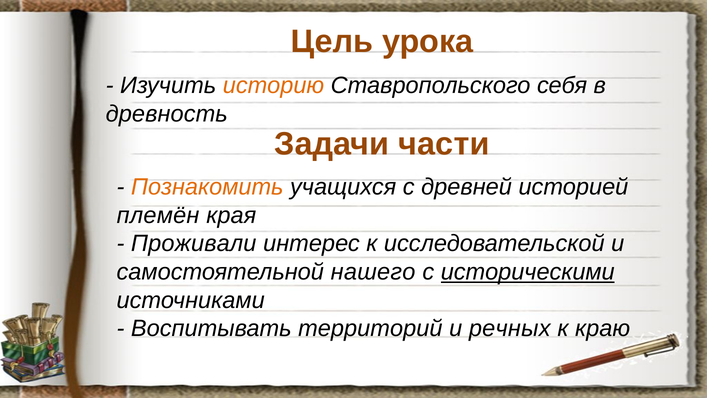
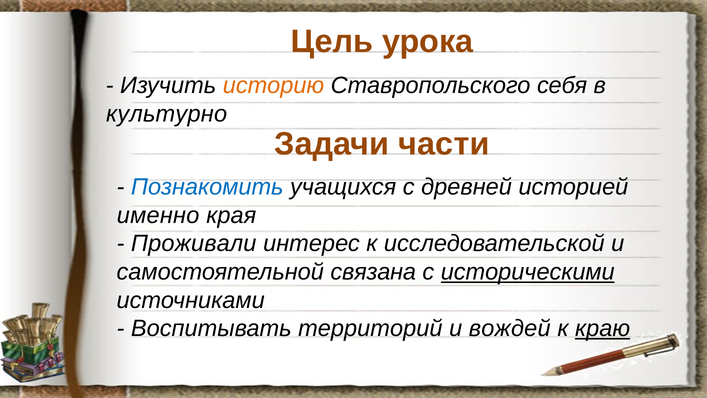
древность: древность -> культурно
Познакомить colour: orange -> blue
племён: племён -> именно
нашего: нашего -> связана
речных: речных -> вождей
краю underline: none -> present
